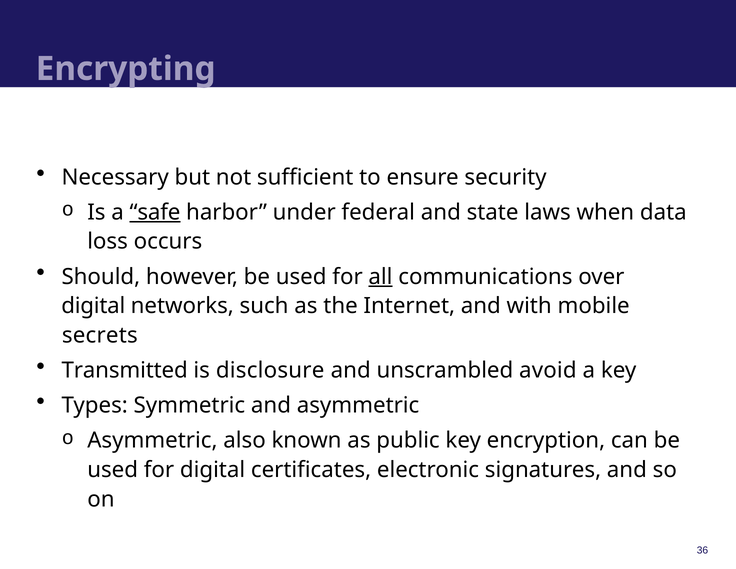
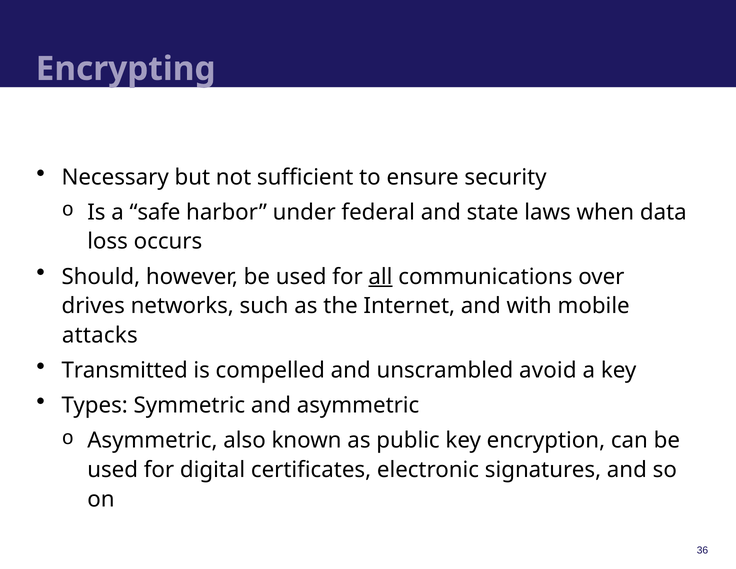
safe underline: present -> none
digital at (93, 306): digital -> drives
secrets: secrets -> attacks
disclosure: disclosure -> compelled
